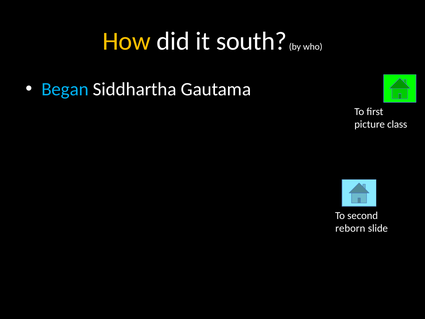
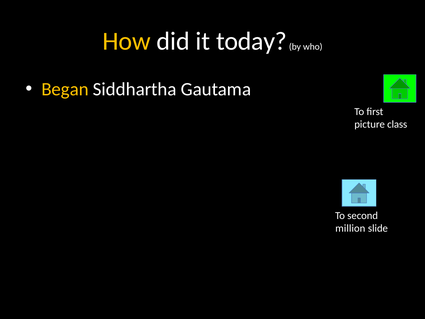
south: south -> today
Began colour: light blue -> yellow
reborn: reborn -> million
